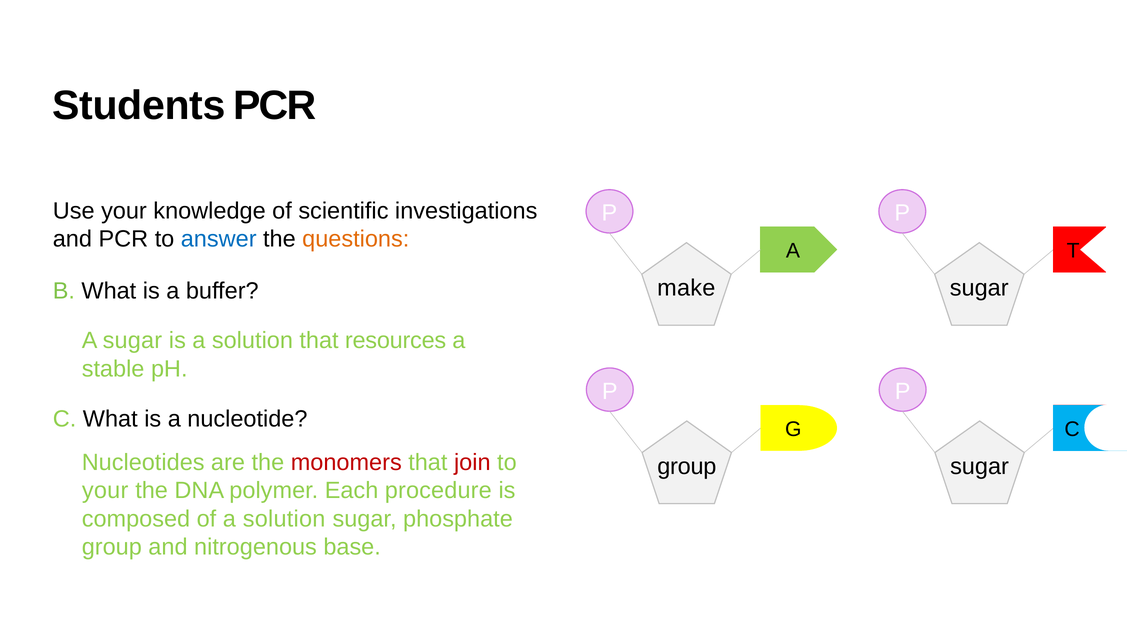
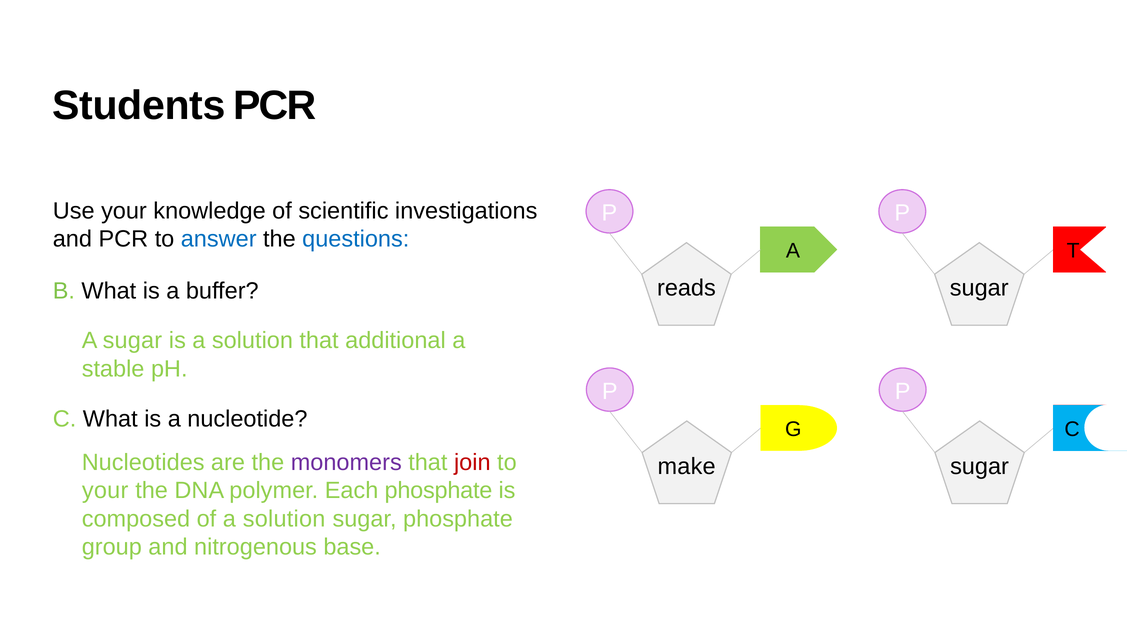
questions colour: orange -> blue
make: make -> reads
resources: resources -> additional
monomers colour: red -> purple
group at (687, 466): group -> make
Each procedure: procedure -> phosphate
